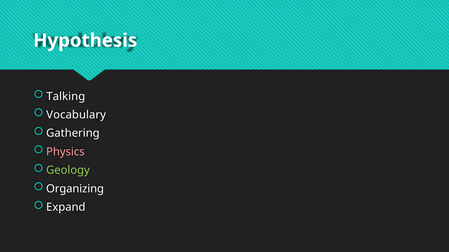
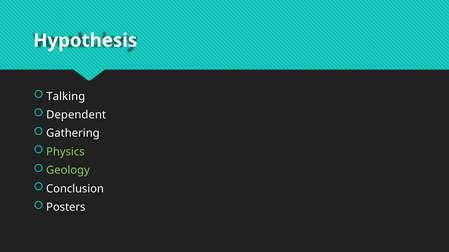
Vocabulary: Vocabulary -> Dependent
Physics colour: pink -> light green
Organizing: Organizing -> Conclusion
Expand: Expand -> Posters
